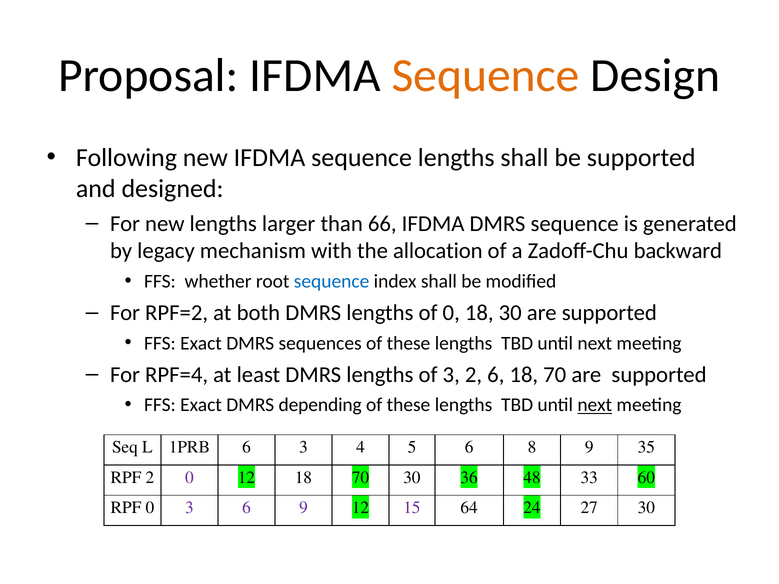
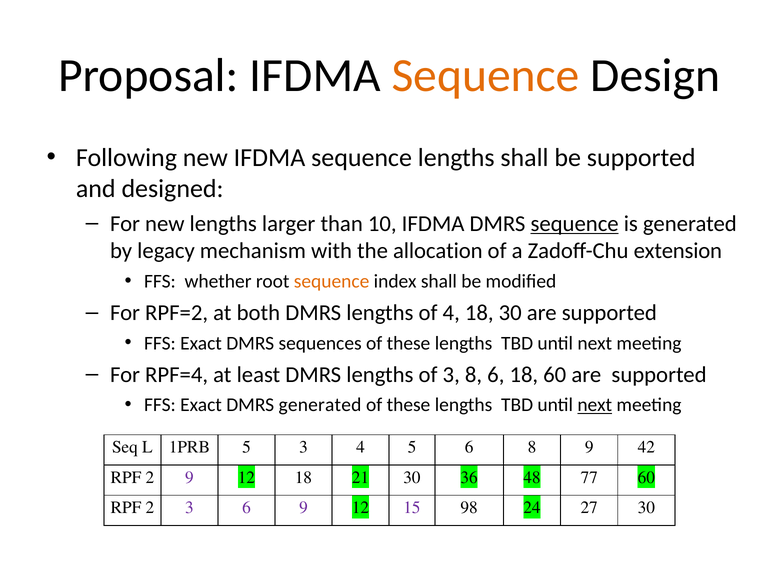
66: 66 -> 10
sequence at (575, 224) underline: none -> present
backward: backward -> extension
sequence at (332, 281) colour: blue -> orange
of 0: 0 -> 4
3 2: 2 -> 8
6 18 70: 70 -> 60
DMRS depending: depending -> generated
1PRB 6: 6 -> 5
35: 35 -> 42
2 0: 0 -> 9
12 18 70: 70 -> 21
33: 33 -> 77
0 at (150, 508): 0 -> 2
64: 64 -> 98
